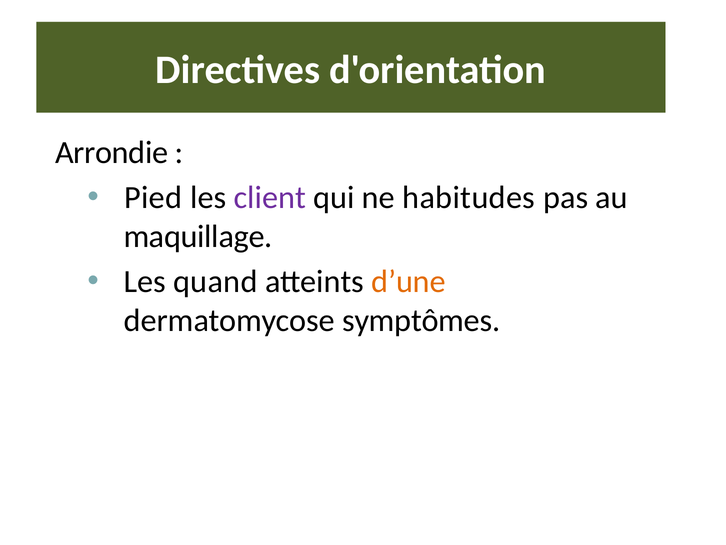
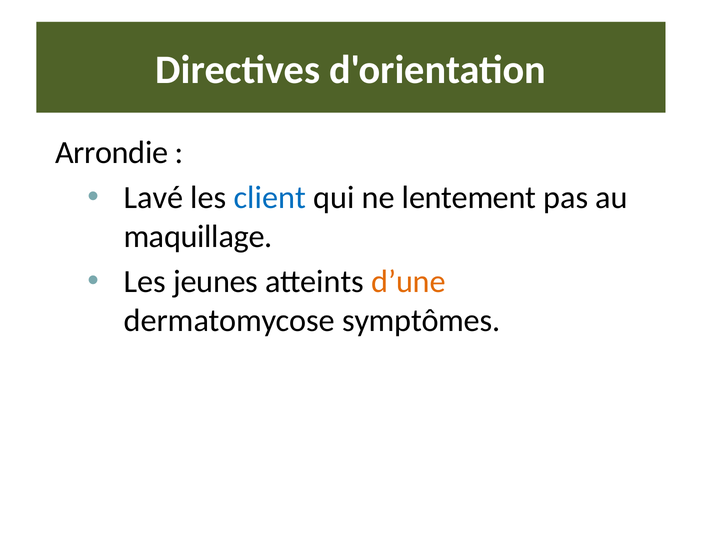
Pied: Pied -> Lavé
client colour: purple -> blue
habitudes: habitudes -> lentement
quand: quand -> jeunes
